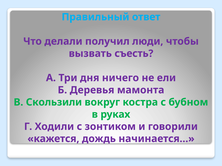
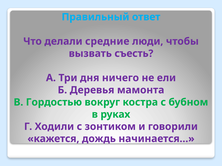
получил: получил -> средние
Скользили: Скользили -> Гордостью
